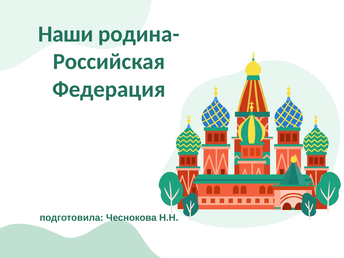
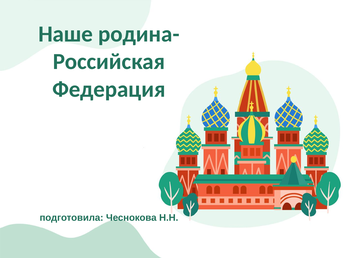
Наши: Наши -> Наше
